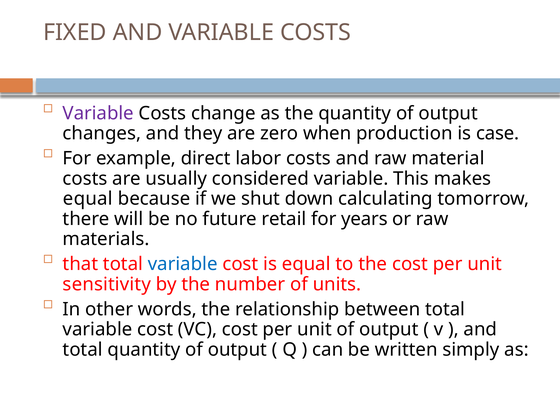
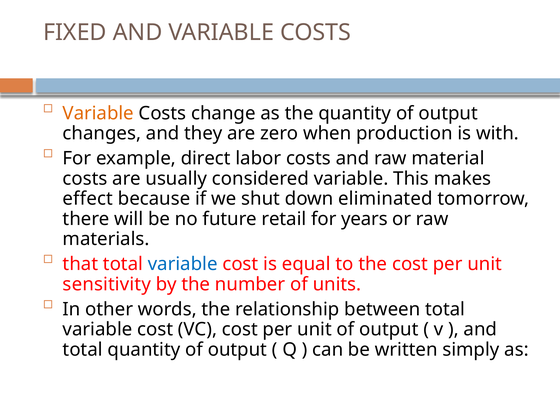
Variable at (98, 113) colour: purple -> orange
case: case -> with
equal at (88, 199): equal -> effect
calculating: calculating -> eliminated
